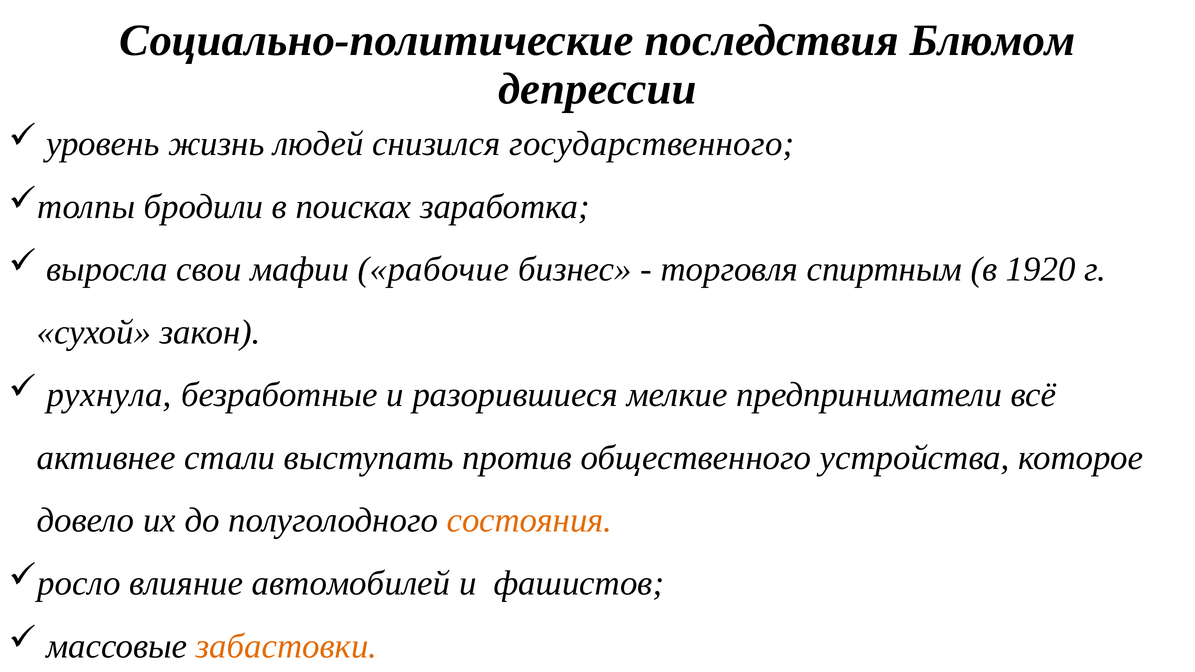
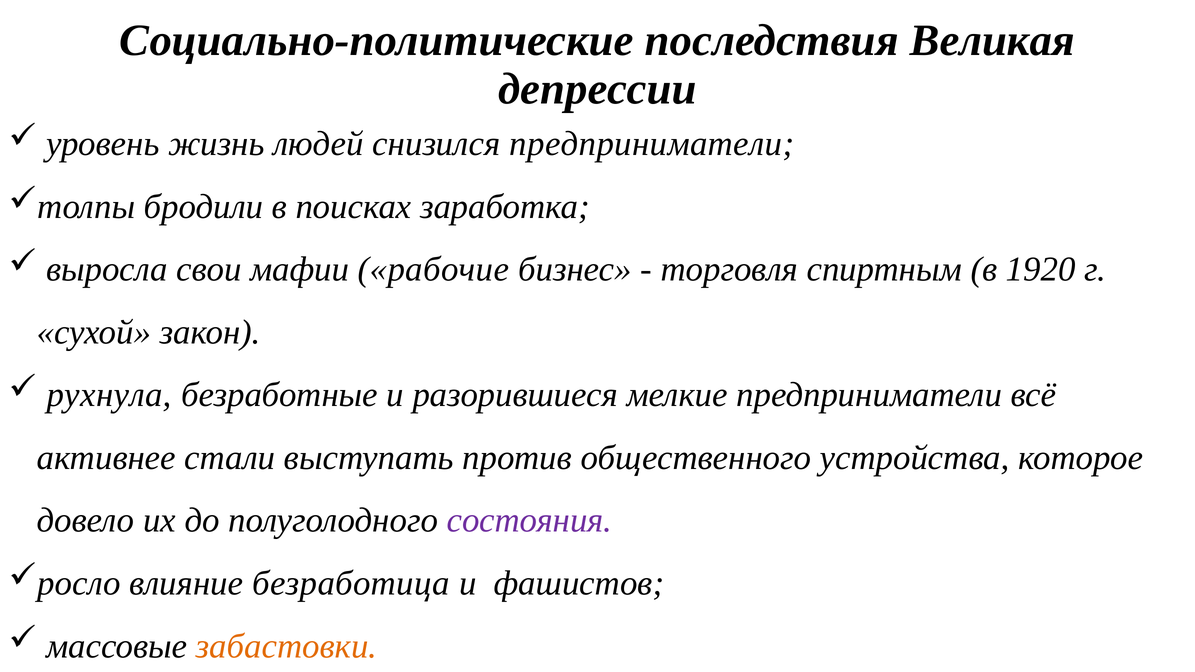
Блюмом: Блюмом -> Великая
снизился государственного: государственного -> предприниматели
состояния colour: orange -> purple
автомобилей: автомобилей -> безработица
